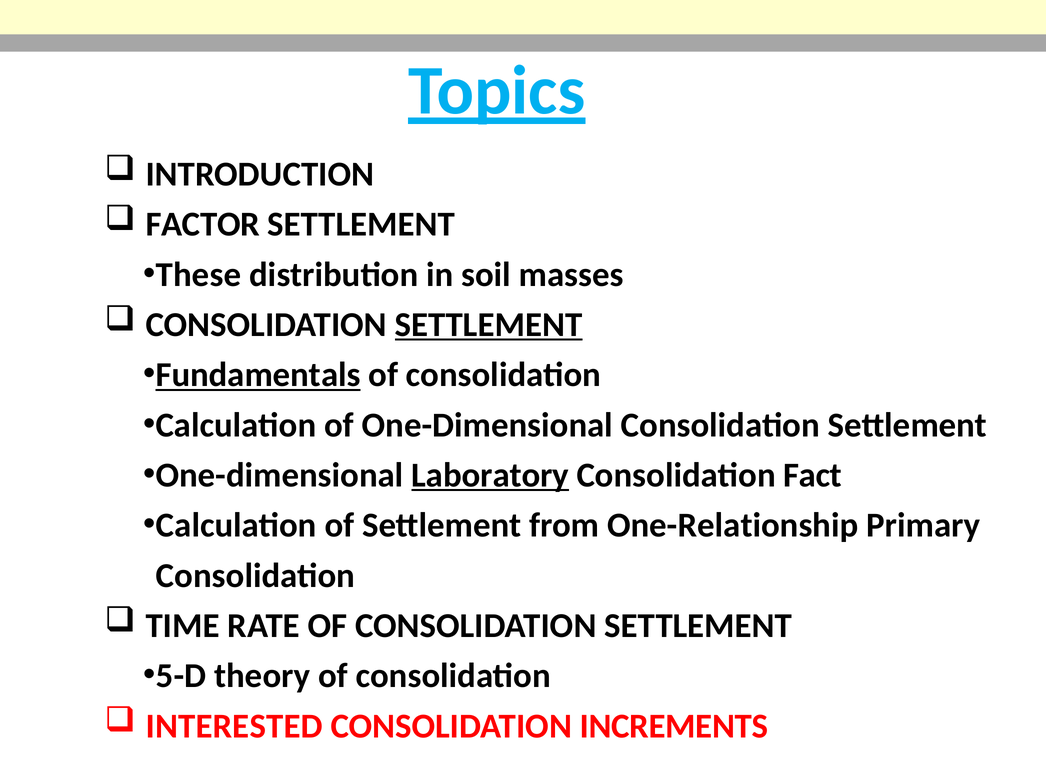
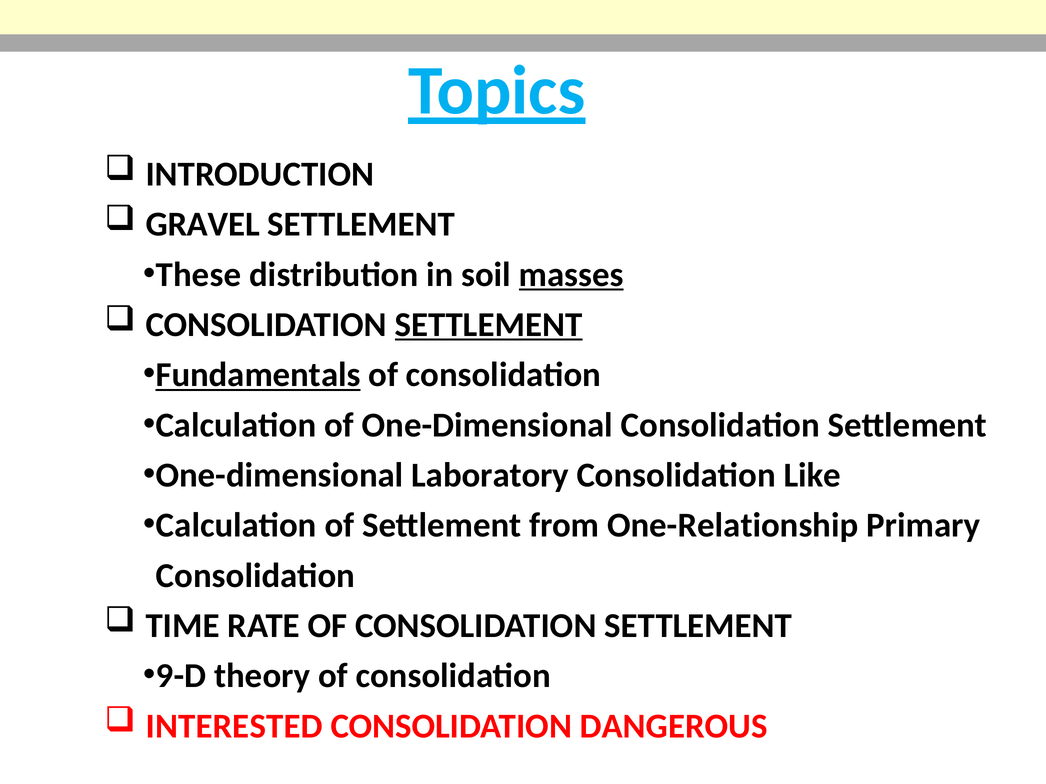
FACTOR: FACTOR -> GRAVEL
masses underline: none -> present
Laboratory underline: present -> none
Fact: Fact -> Like
5-D: 5-D -> 9-D
INCREMENTS: INCREMENTS -> DANGEROUS
